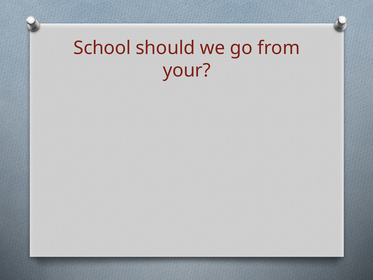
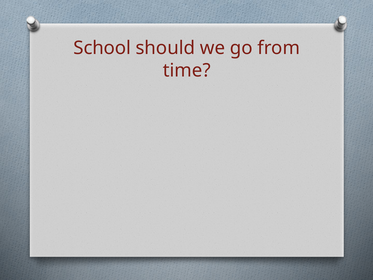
your: your -> time
